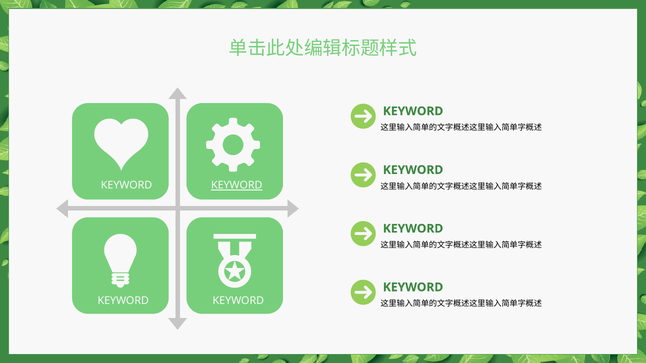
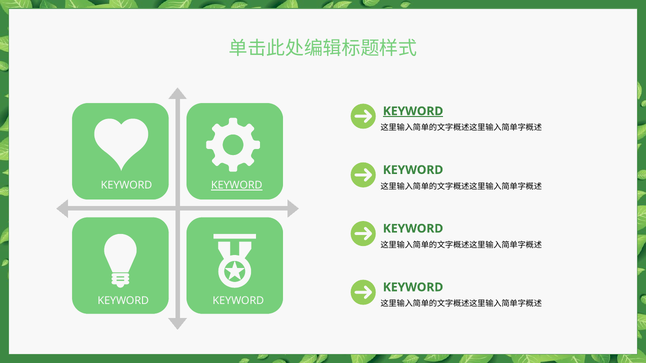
KEYWORD at (413, 111) underline: none -> present
